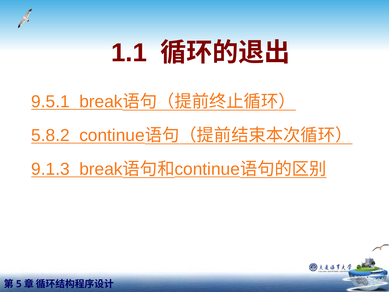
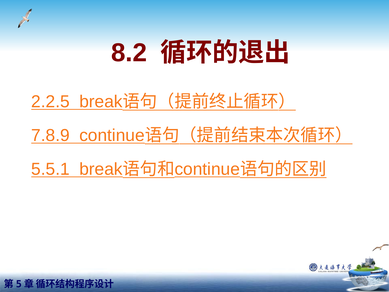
1.1: 1.1 -> 8.2
9.5.1: 9.5.1 -> 2.2.5
5.8.2: 5.8.2 -> 7.8.9
9.1.3: 9.1.3 -> 5.5.1
